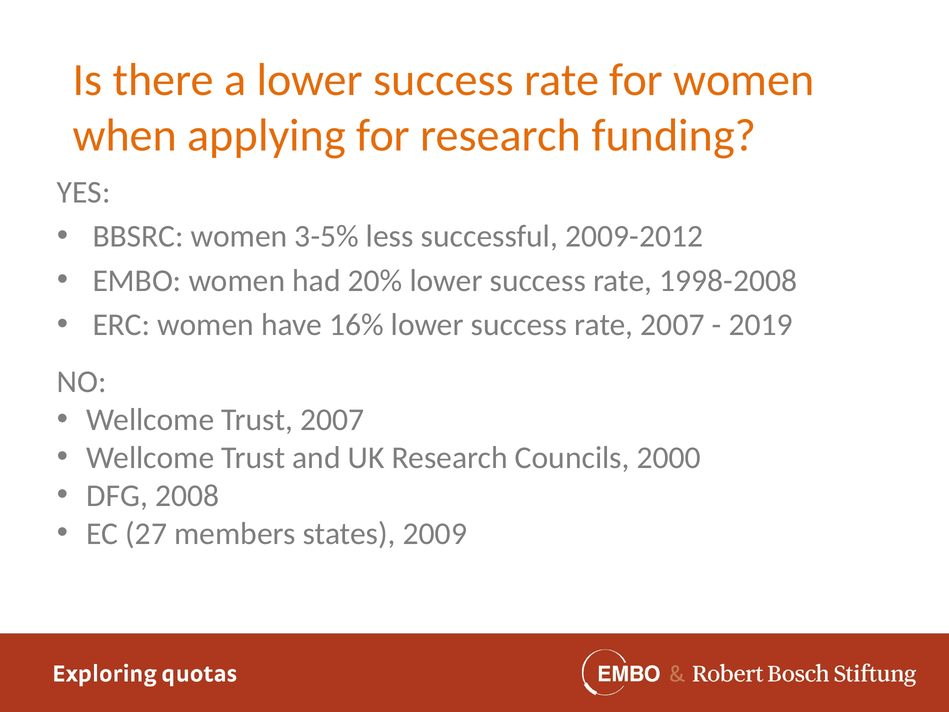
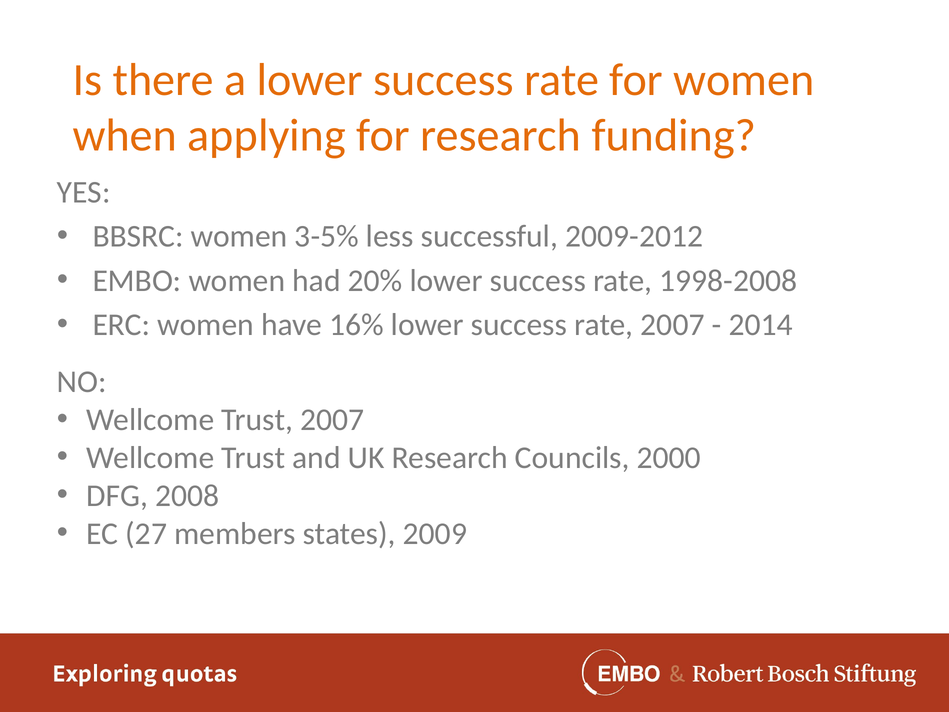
2019: 2019 -> 2014
